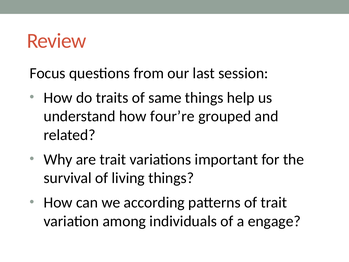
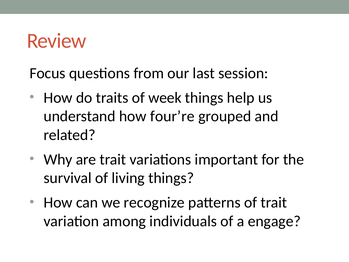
same: same -> week
according: according -> recognize
